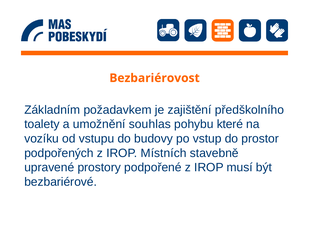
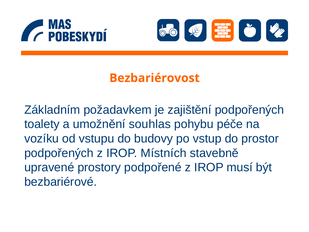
zajištění předškolního: předškolního -> podpořených
které: které -> péče
